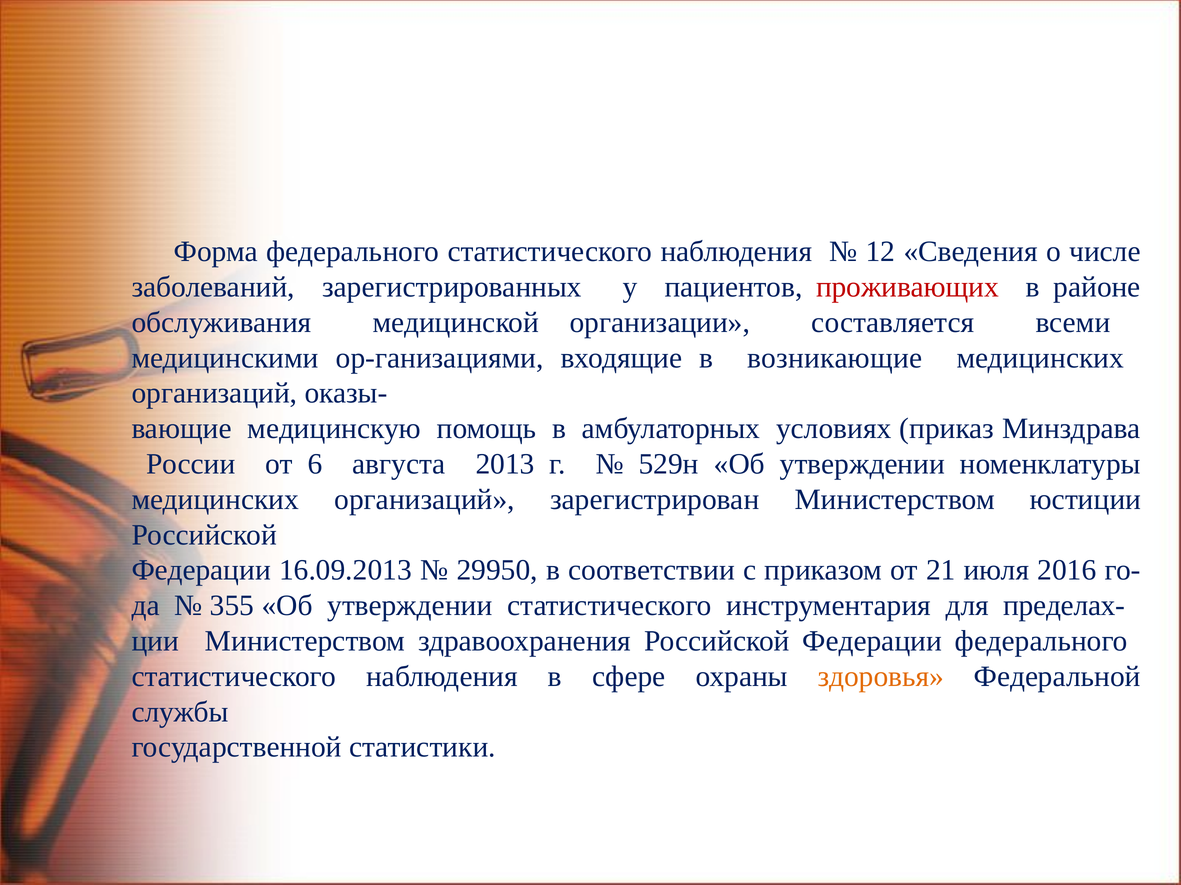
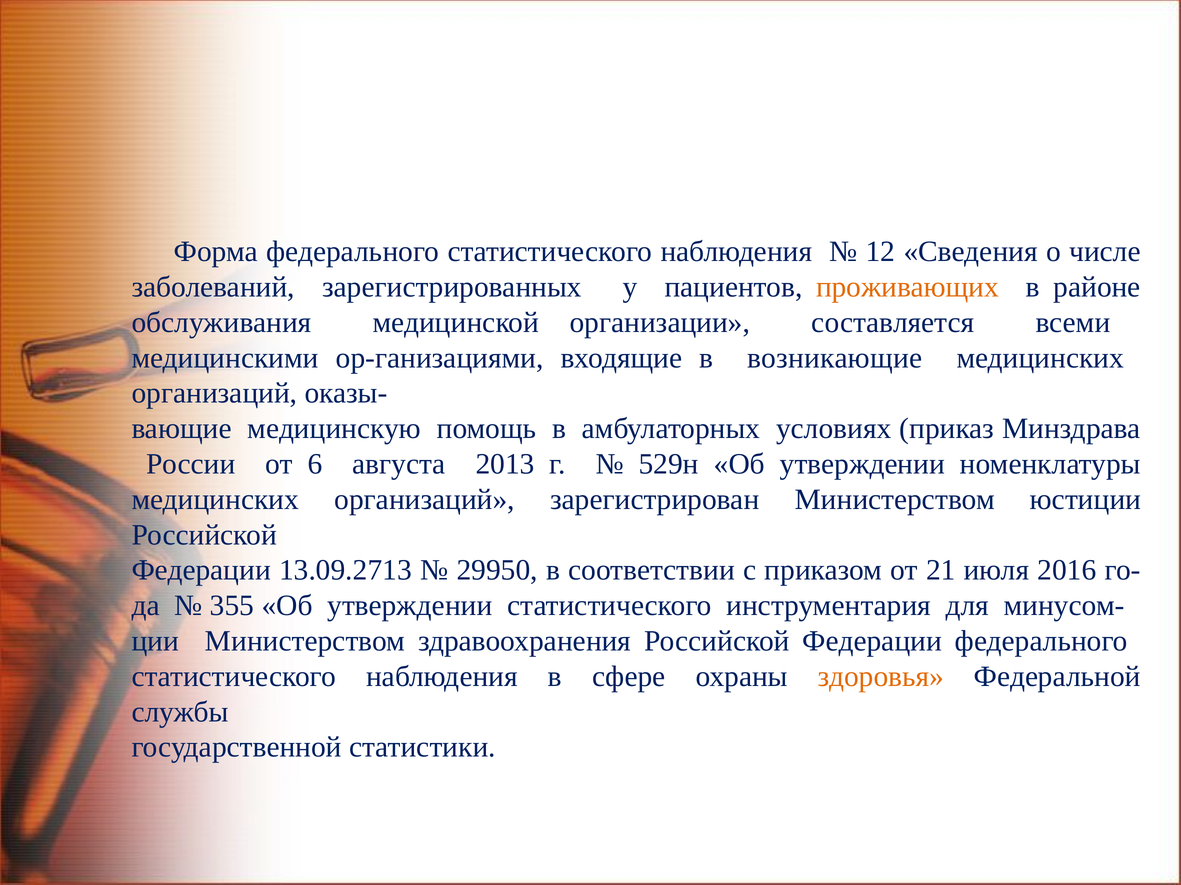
проживающих colour: red -> orange
16.09.2013: 16.09.2013 -> 13.09.2713
пределах-: пределах- -> минусом-
